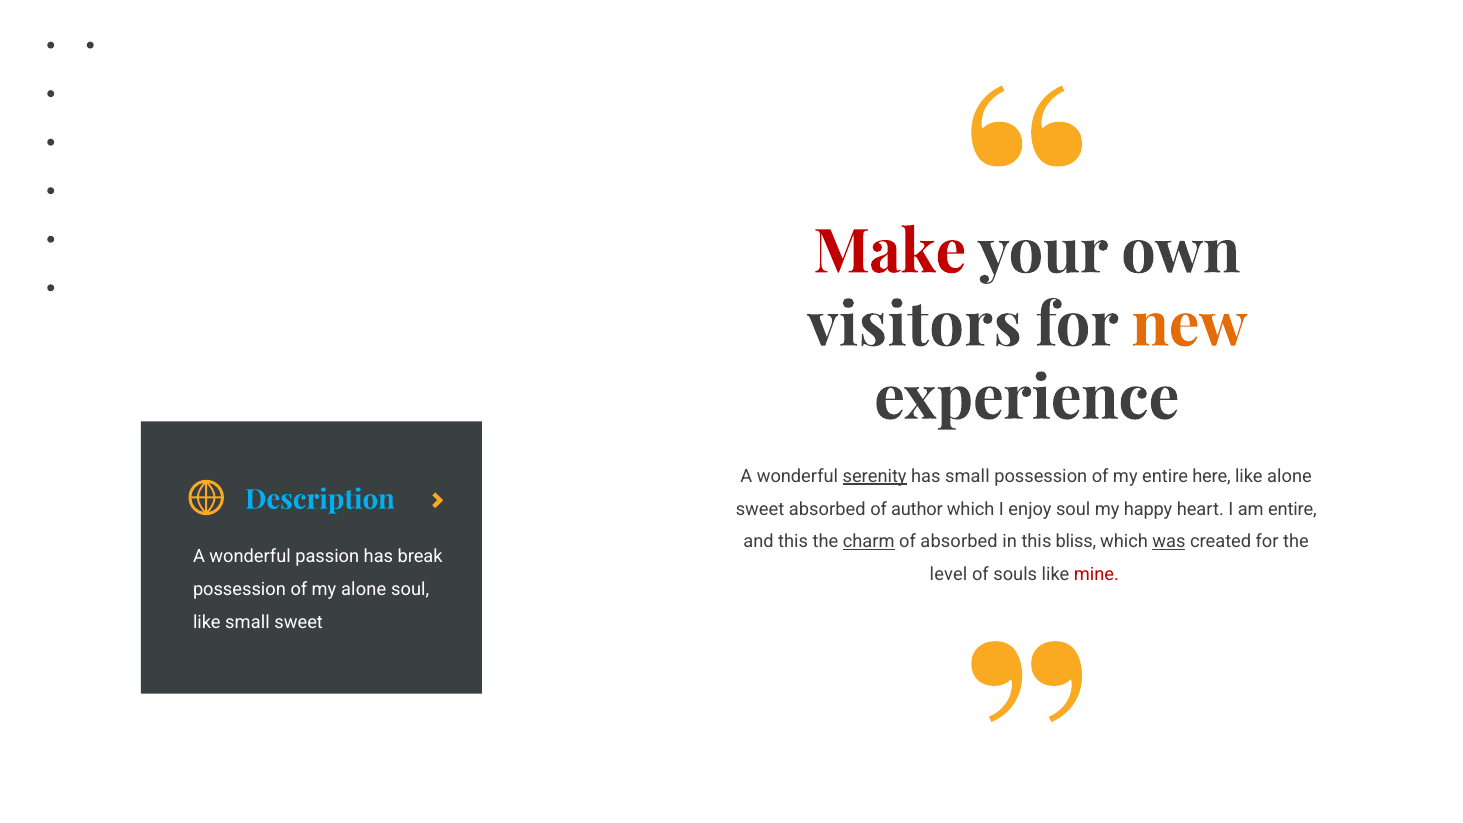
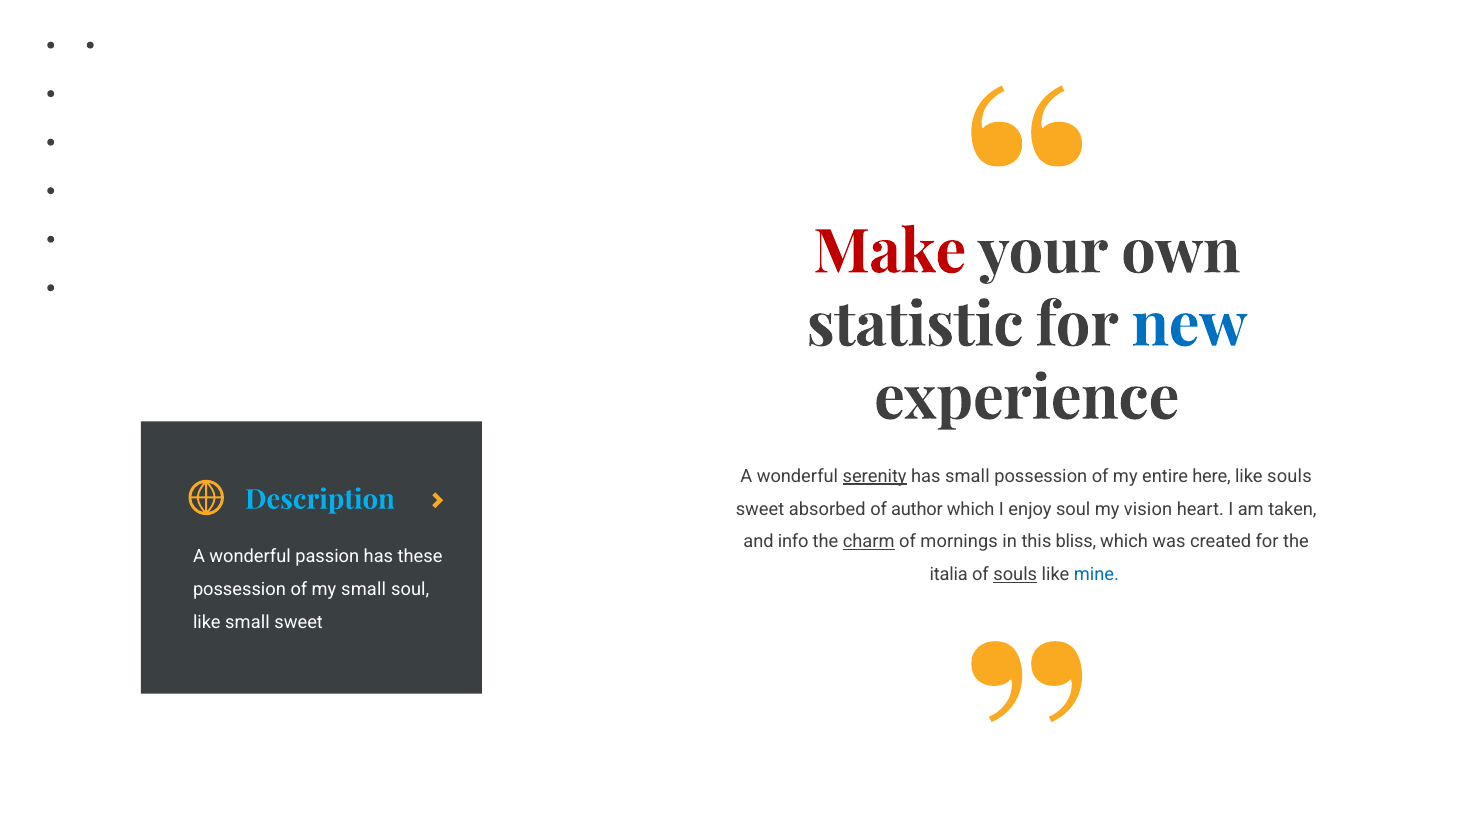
visitors: visitors -> statistic
new colour: orange -> blue
like alone: alone -> souls
happy: happy -> vision
am entire: entire -> taken
and this: this -> info
of absorbed: absorbed -> mornings
was underline: present -> none
break: break -> these
level: level -> italia
souls at (1015, 575) underline: none -> present
mine colour: red -> blue
my alone: alone -> small
